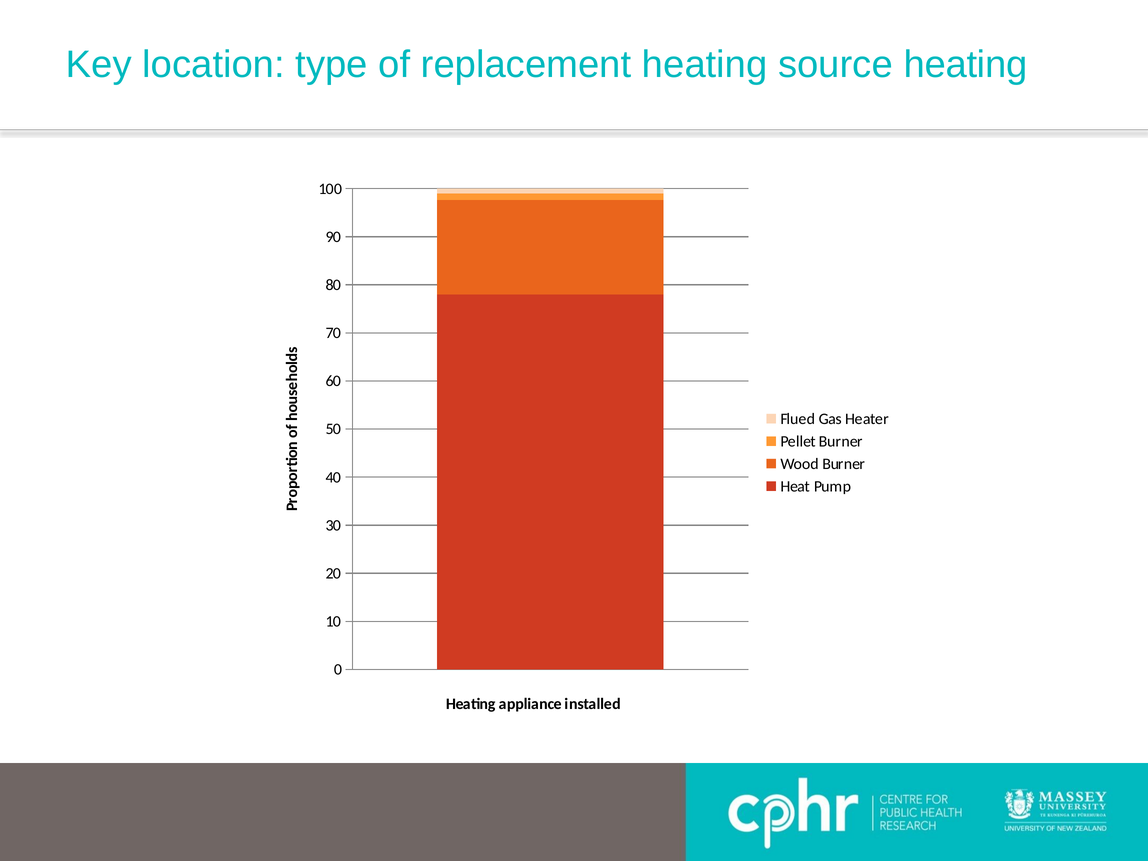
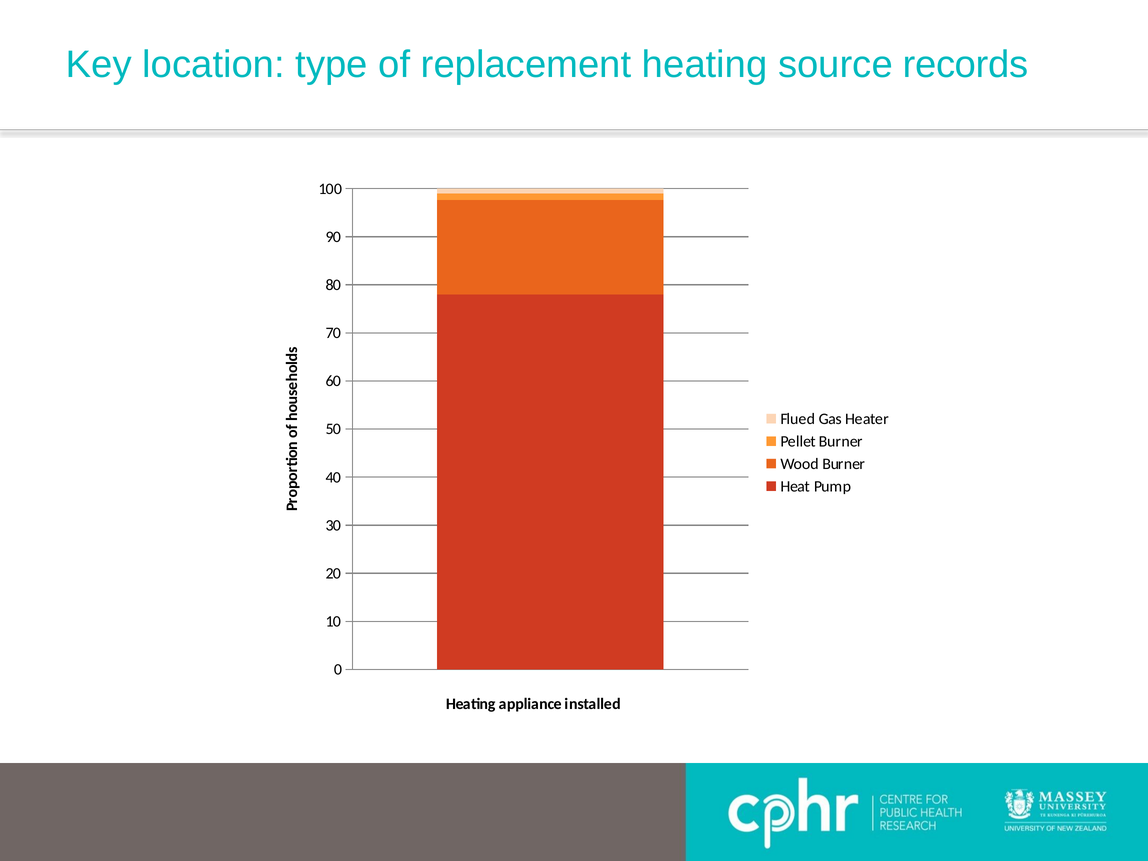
source heating: heating -> records
